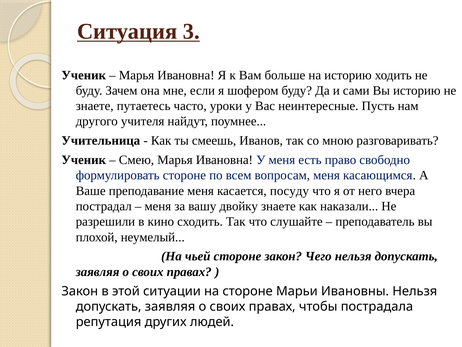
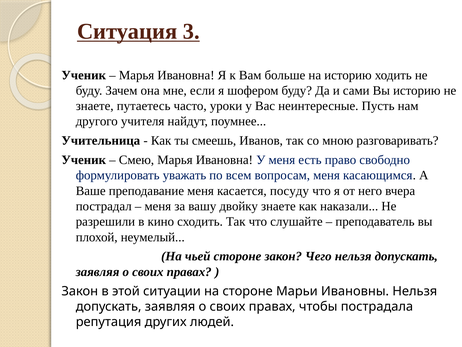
формулировать стороне: стороне -> уважать
